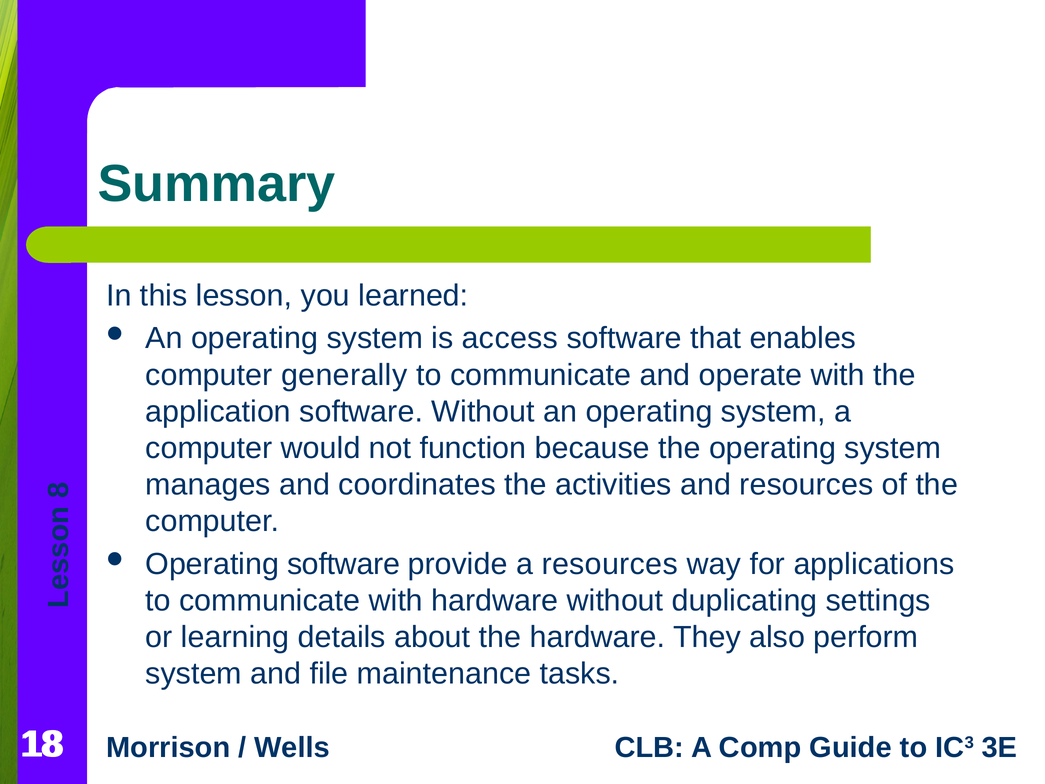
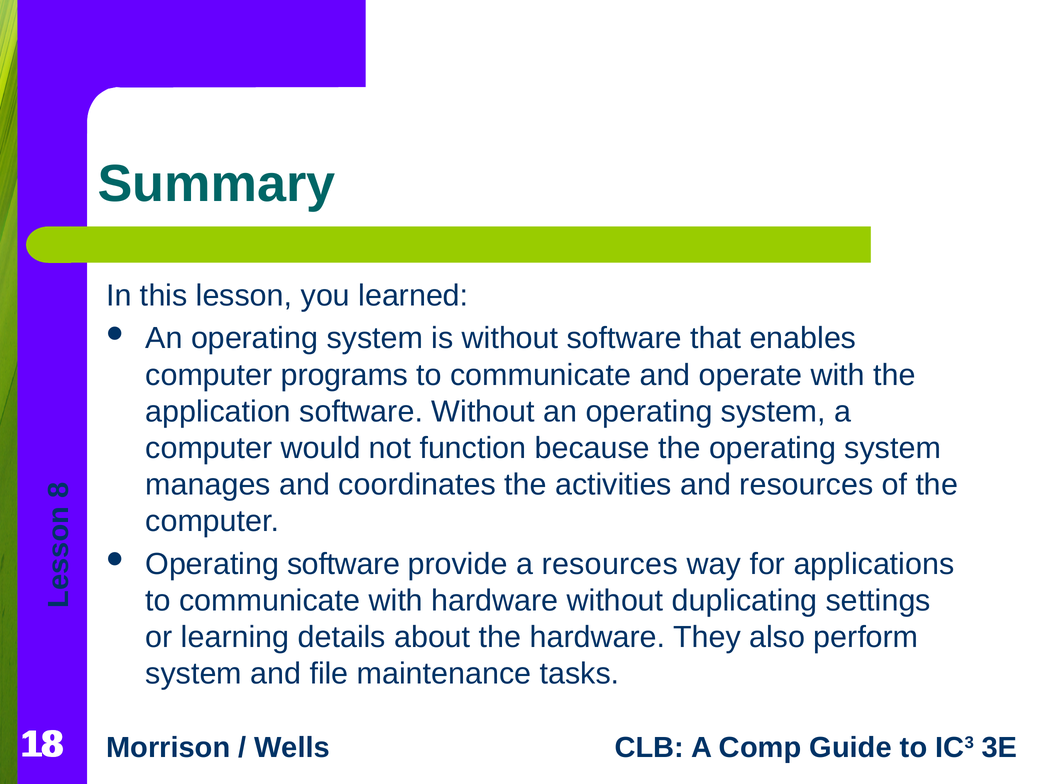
is access: access -> without
generally: generally -> programs
